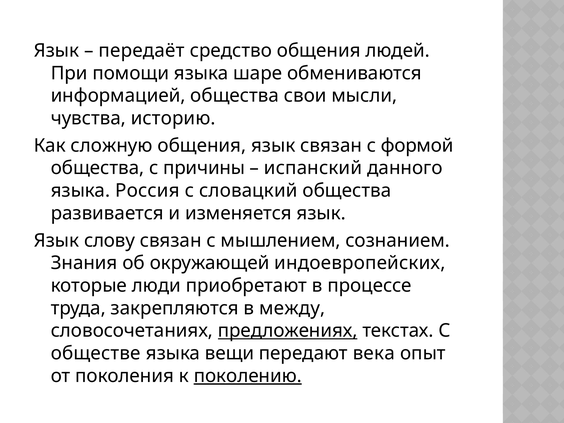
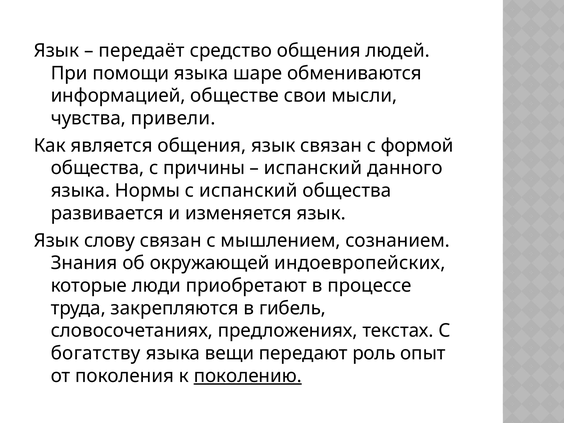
информацией общества: общества -> обществе
историю: историю -> привели
сложную: сложную -> является
Россия: Россия -> Нормы
с словацкий: словацкий -> испанский
между: между -> гибель
предложениях underline: present -> none
обществе: обществе -> богатству
века: века -> роль
